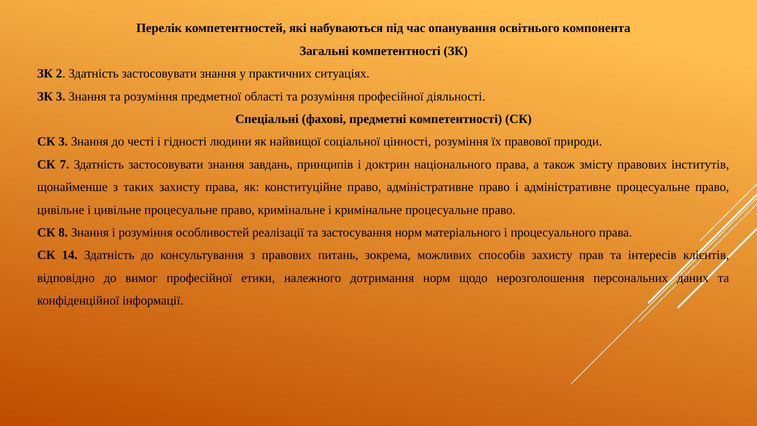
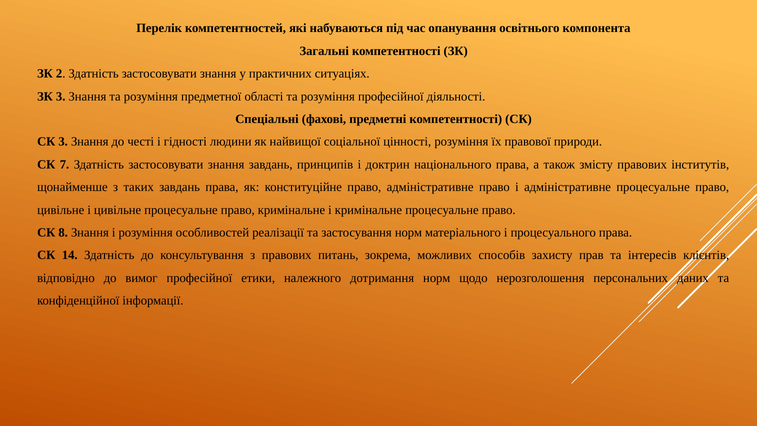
таких захисту: захисту -> завдань
